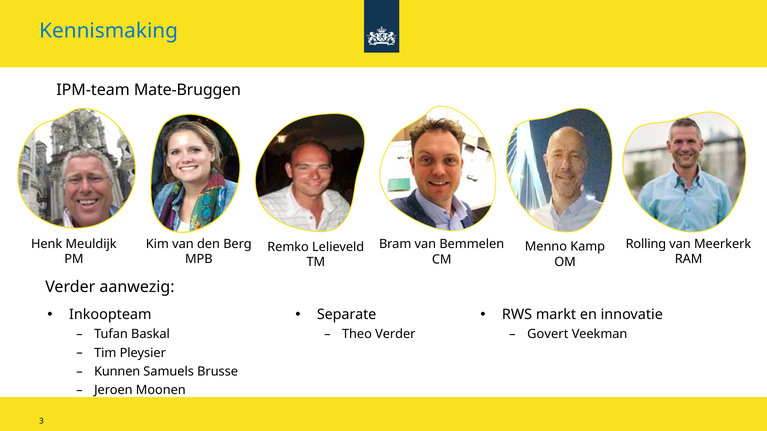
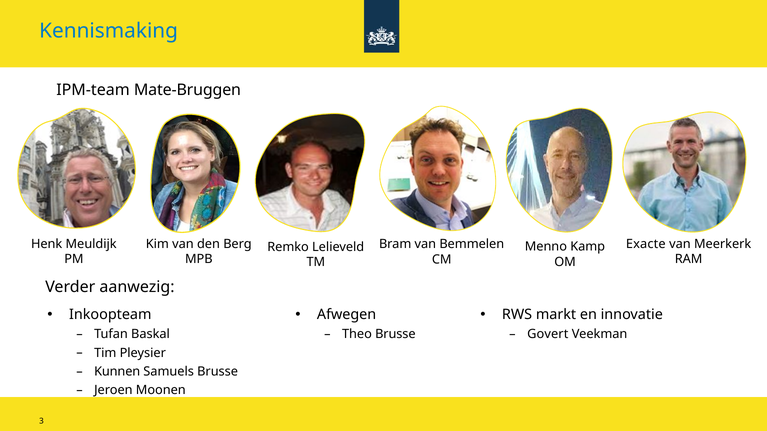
Rolling: Rolling -> Exacte
Separate: Separate -> Afwegen
Theo Verder: Verder -> Brusse
